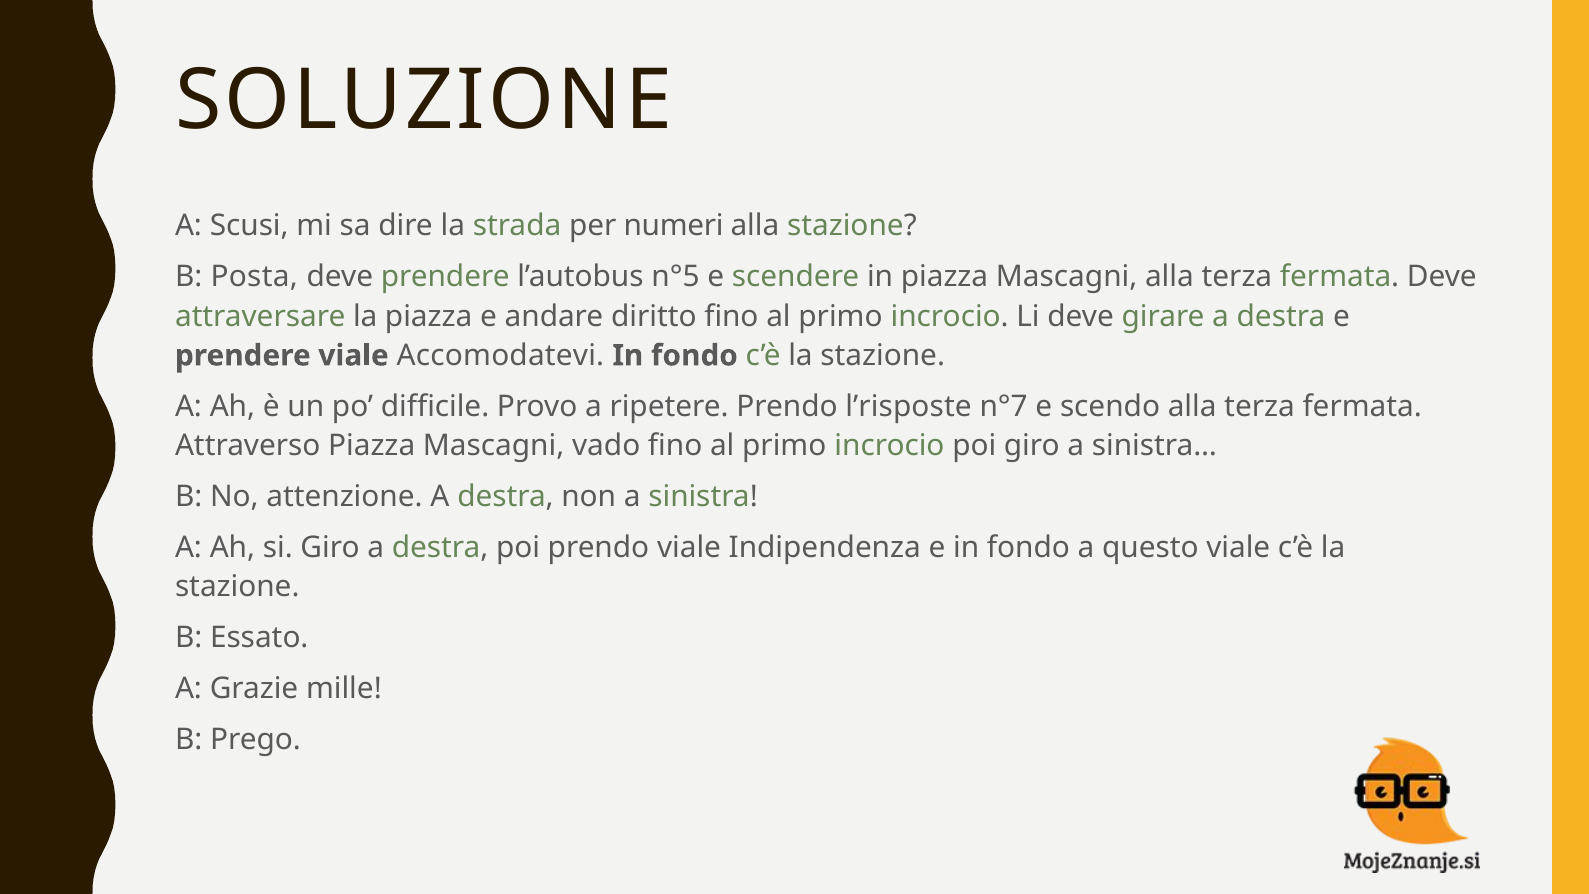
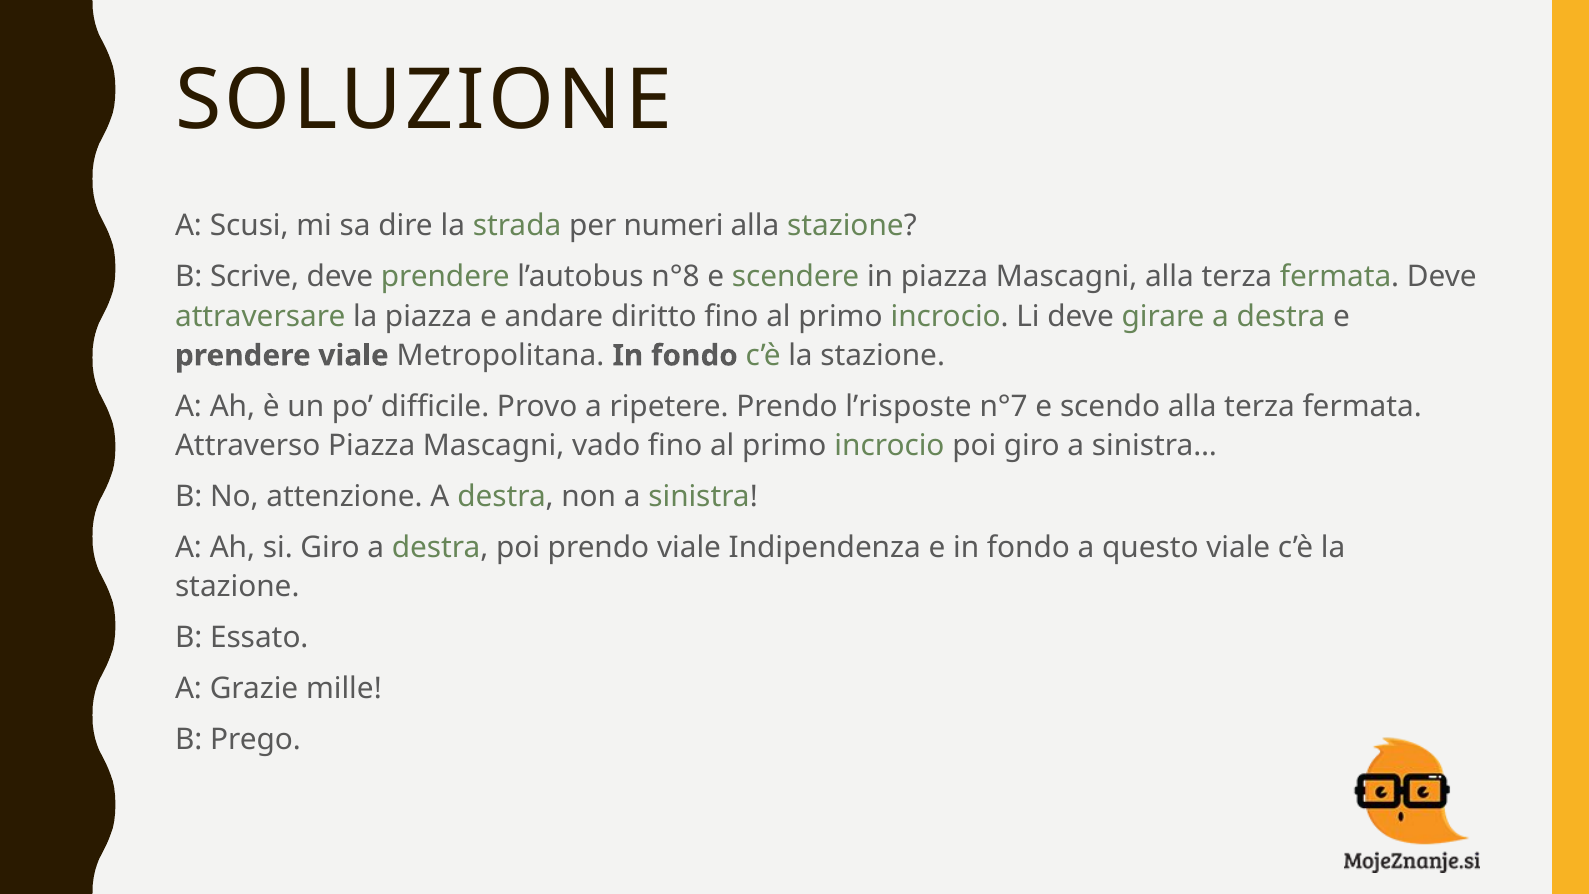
Posta: Posta -> Scrive
n°5: n°5 -> n°8
Accomodatevi: Accomodatevi -> Metropolitana
